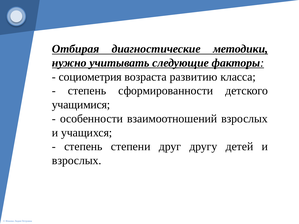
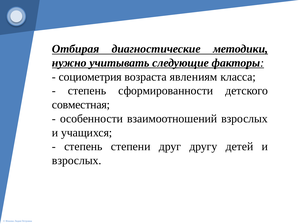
развитию: развитию -> явлениям
учащимися: учащимися -> совместная
